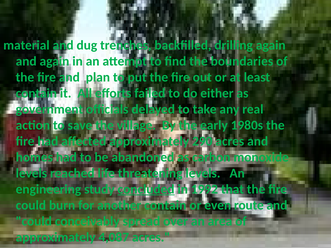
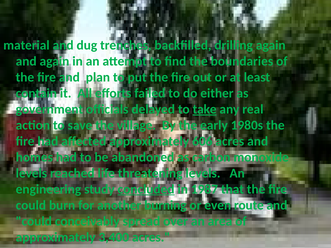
take underline: none -> present
290: 290 -> 606
1992: 1992 -> 1987
another contain: contain -> burning
4,087: 4,087 -> 3,400
